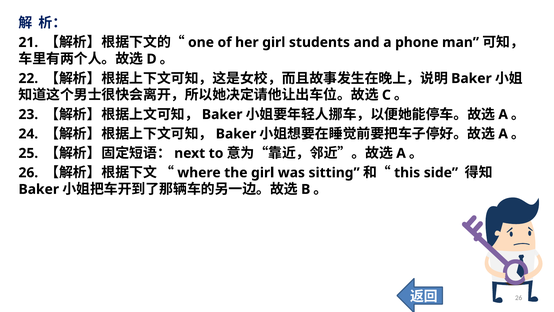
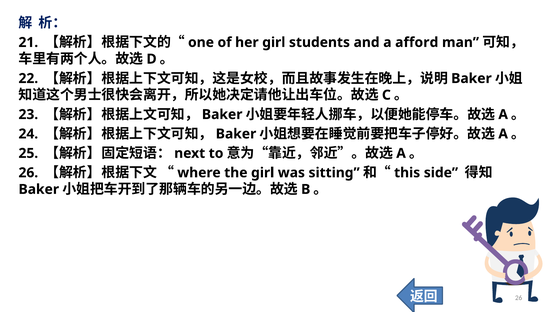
phone: phone -> afford
